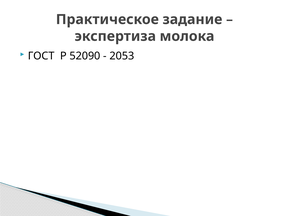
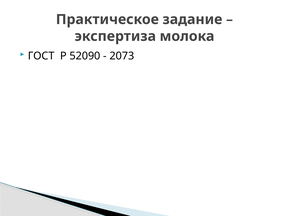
2053: 2053 -> 2073
